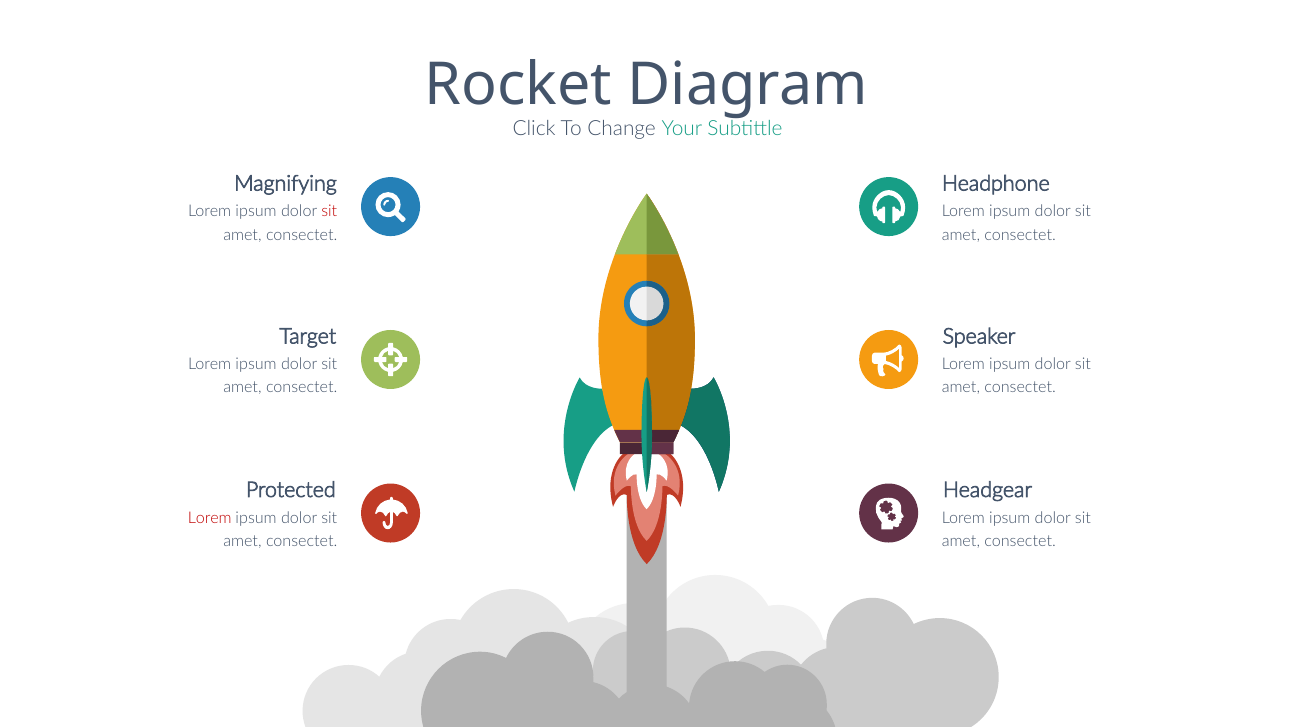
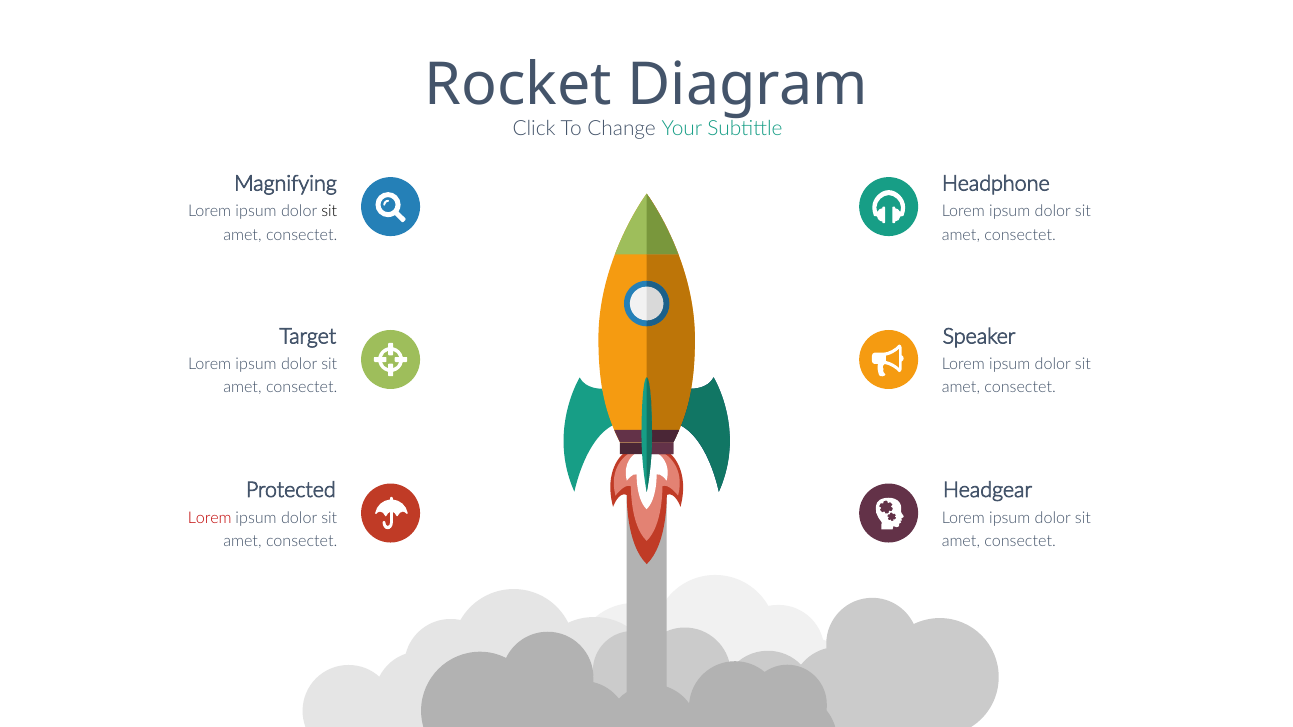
sit at (329, 212) colour: red -> black
